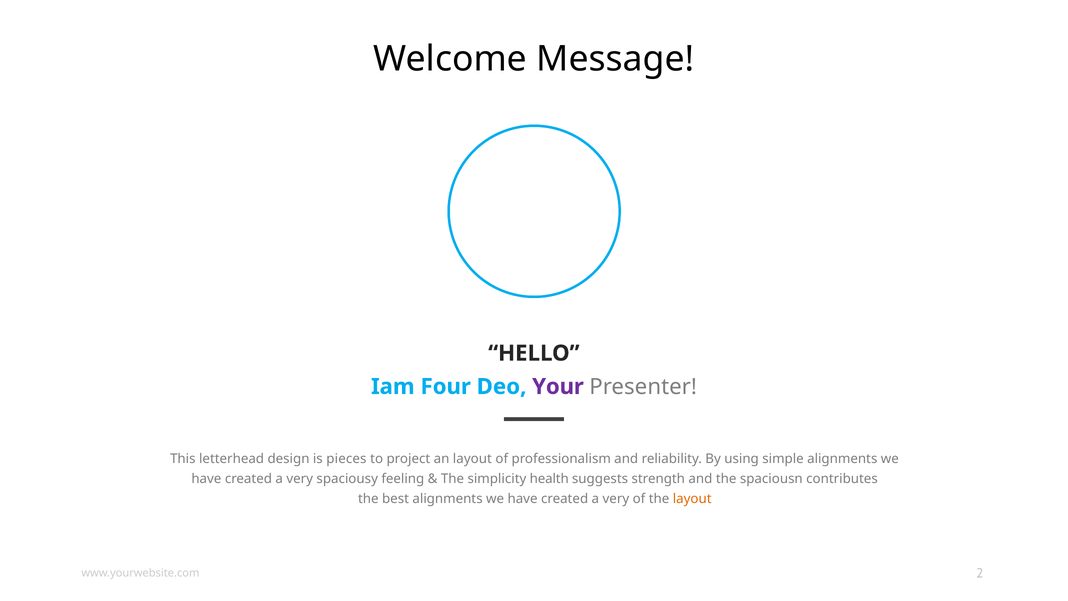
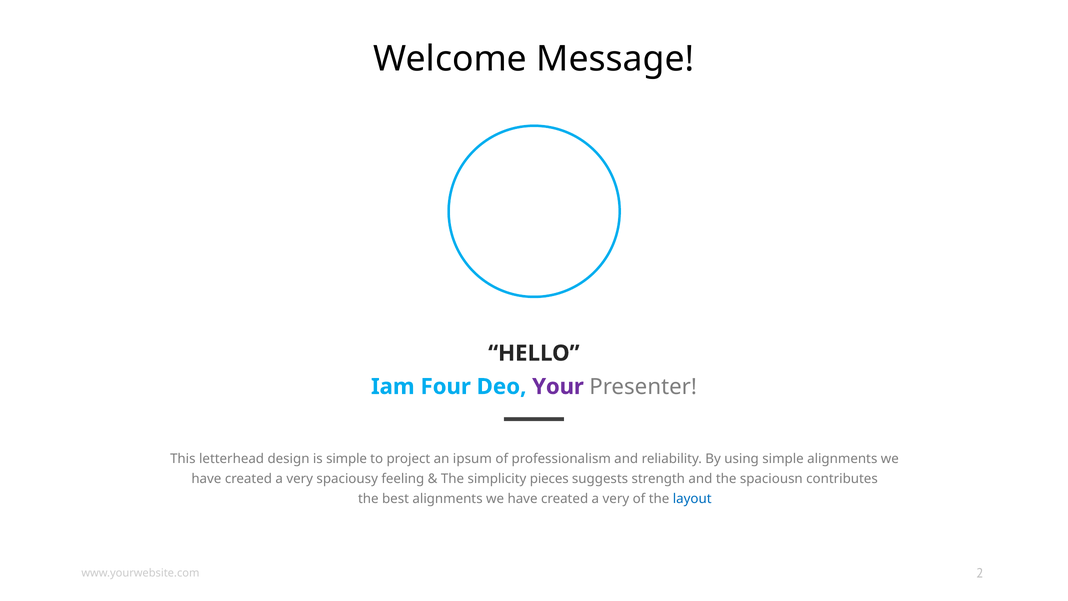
is pieces: pieces -> simple
an layout: layout -> ipsum
health: health -> pieces
layout at (692, 499) colour: orange -> blue
